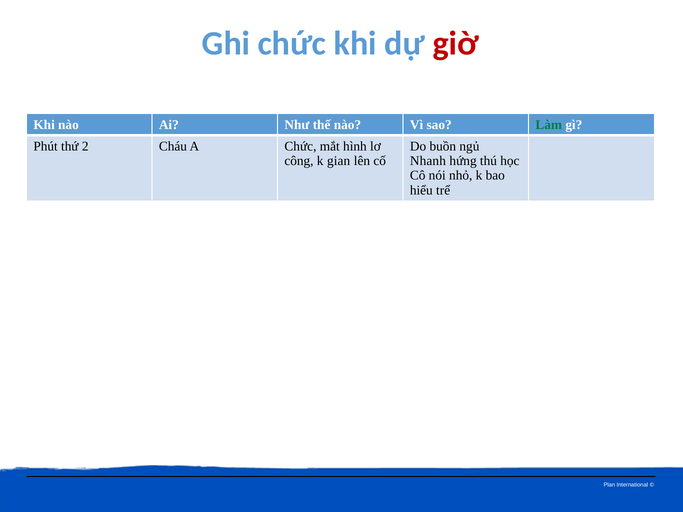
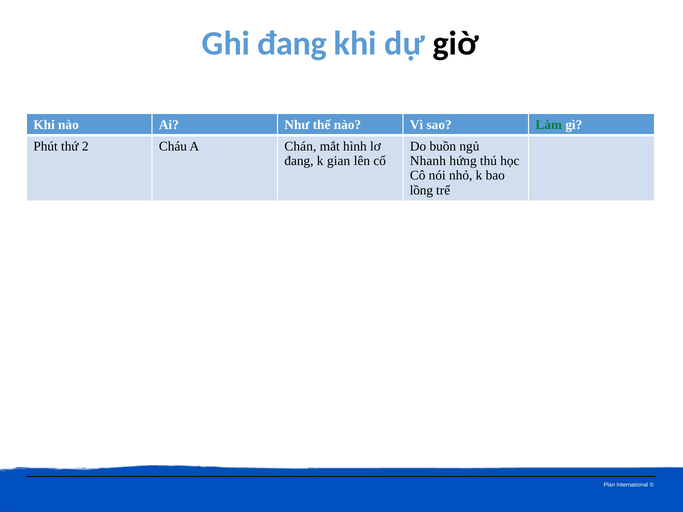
Ghi chức: chức -> đang
giờ colour: red -> black
A Chức: Chức -> Chán
công at (299, 161): công -> đang
hiểu: hiểu -> lồng
